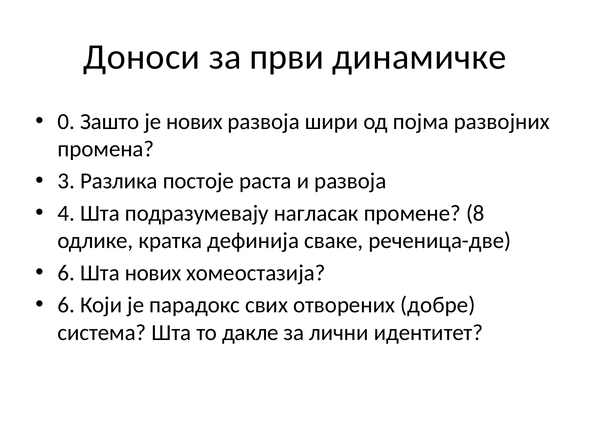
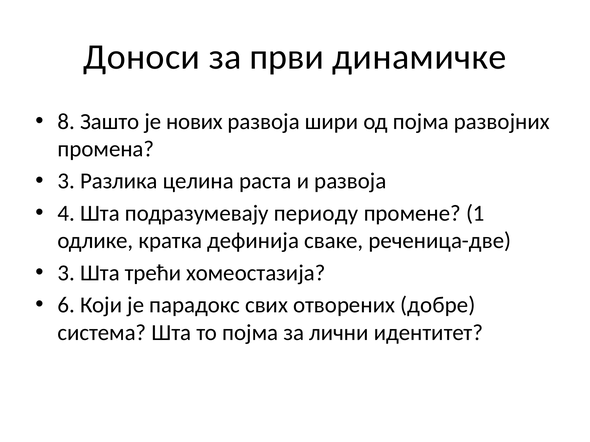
0: 0 -> 8
постоје: постоје -> целина
нагласак: нагласак -> периоду
8: 8 -> 1
6 at (66, 273): 6 -> 3
Шта нових: нових -> трећи
то дакле: дакле -> појма
